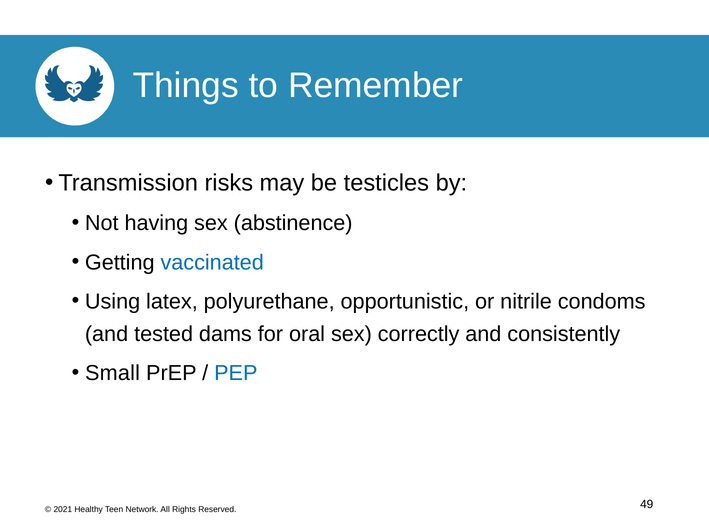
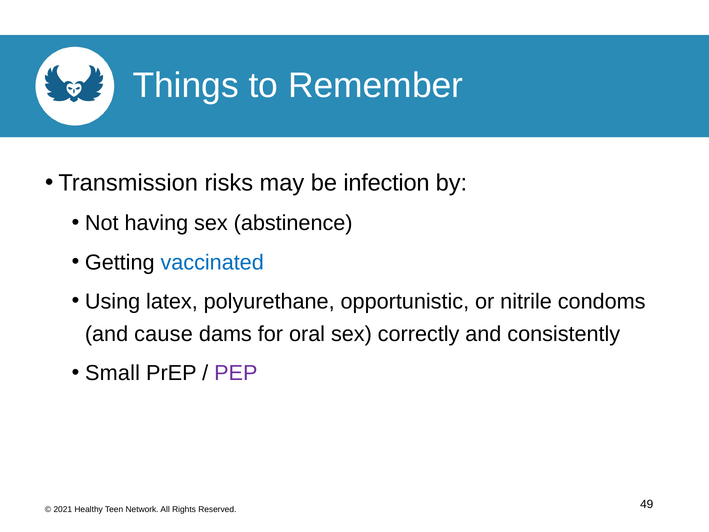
testicles: testicles -> infection
tested: tested -> cause
PEP colour: blue -> purple
